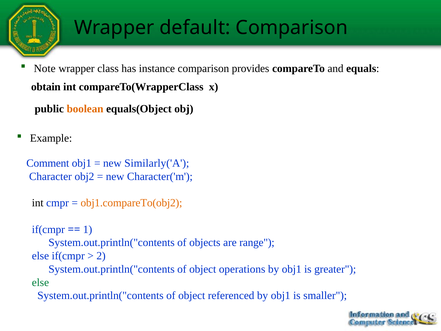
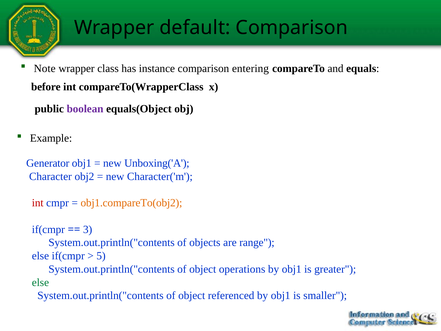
provides: provides -> entering
obtain: obtain -> before
boolean colour: orange -> purple
Comment: Comment -> Generator
Similarly('A: Similarly('A -> Unboxing('A
int at (38, 203) colour: black -> red
1: 1 -> 3
2: 2 -> 5
